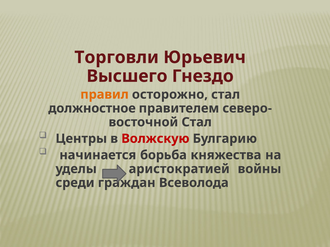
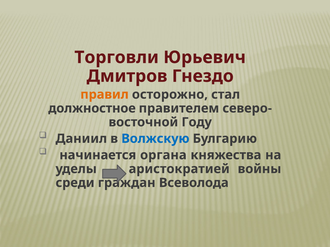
Высшего: Высшего -> Дмитров
Стал at (197, 122): Стал -> Году
Центры: Центры -> Даниил
Волжскую colour: red -> blue
борьба: борьба -> органа
